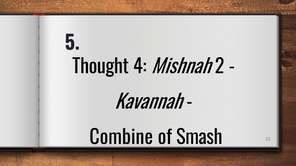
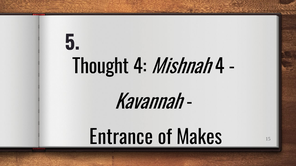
Mishnah 2: 2 -> 4
Combine: Combine -> Entrance
Smash: Smash -> Makes
